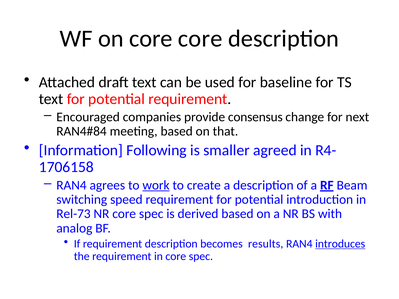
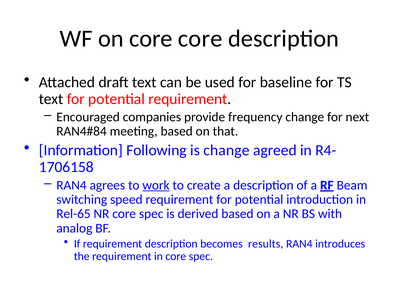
consensus: consensus -> frequency
is smaller: smaller -> change
Rel-73: Rel-73 -> Rel-65
introduces underline: present -> none
